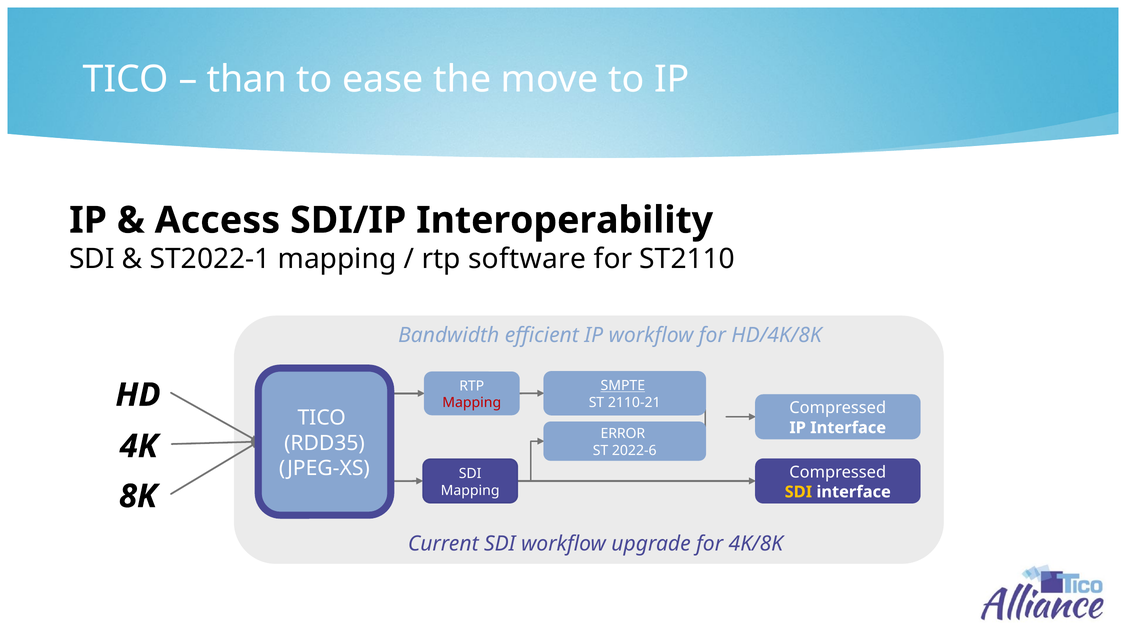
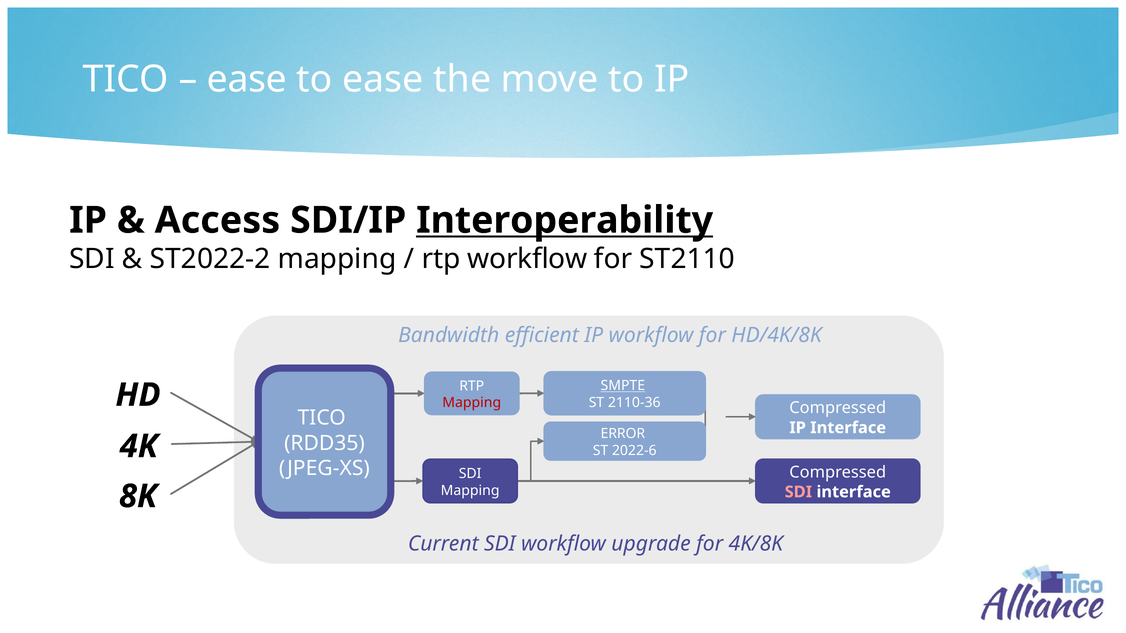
than at (247, 80): than -> ease
Interoperability underline: none -> present
ST2022-1: ST2022-1 -> ST2022-2
rtp software: software -> workflow
2110-21: 2110-21 -> 2110-36
SDI at (798, 492) colour: yellow -> pink
